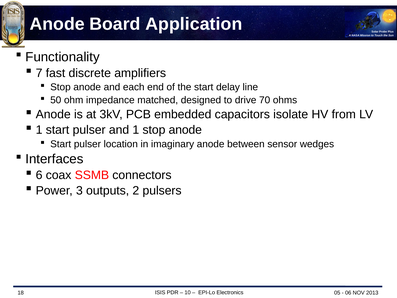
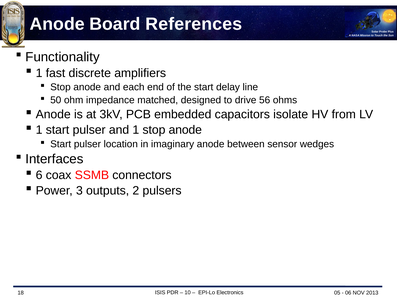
Application: Application -> References
7 at (39, 73): 7 -> 1
70: 70 -> 56
